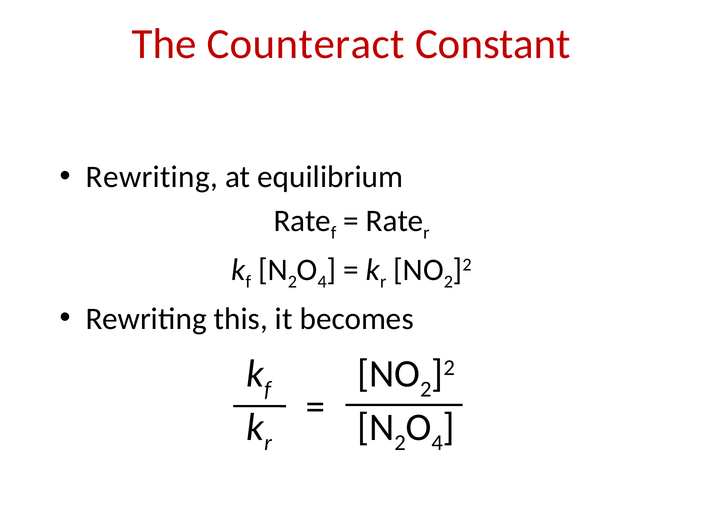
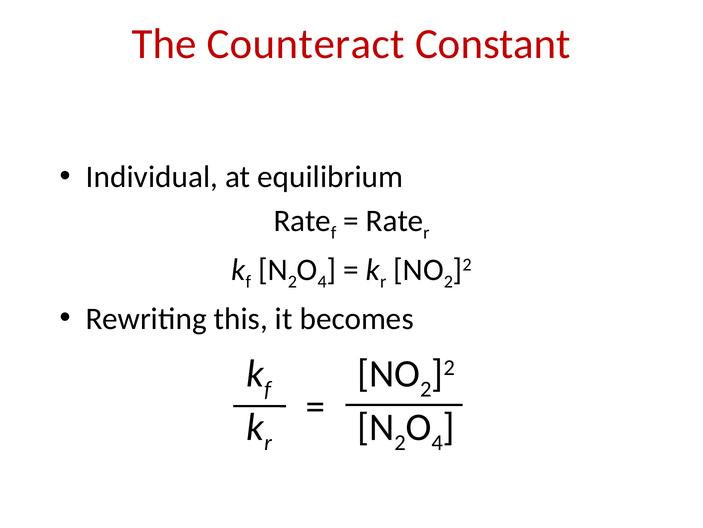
Rewriting at (152, 177): Rewriting -> Individual
